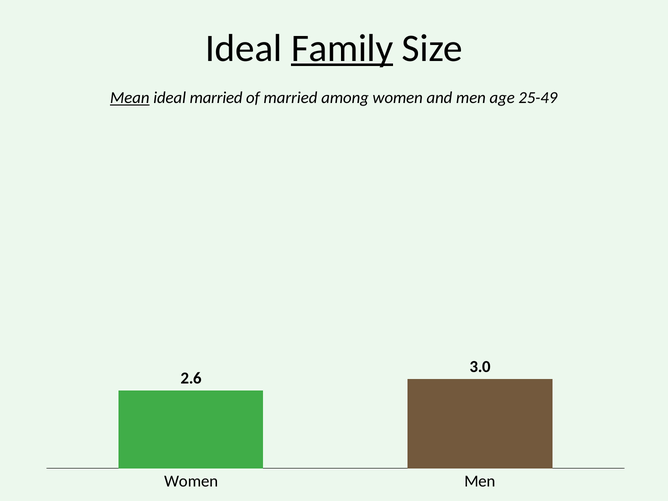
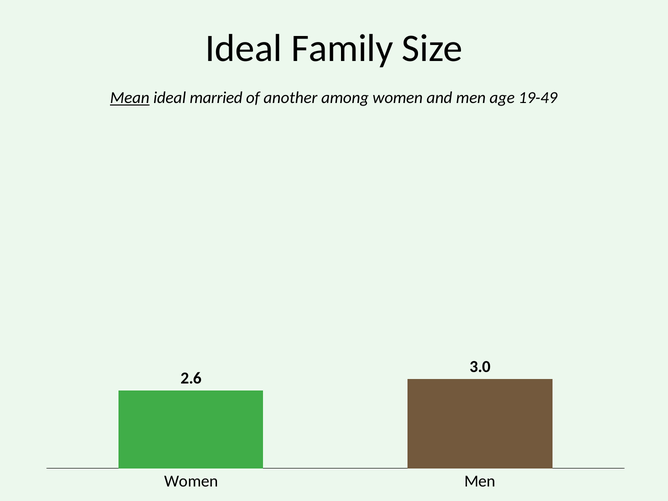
Family underline: present -> none
of married: married -> another
25-49: 25-49 -> 19-49
